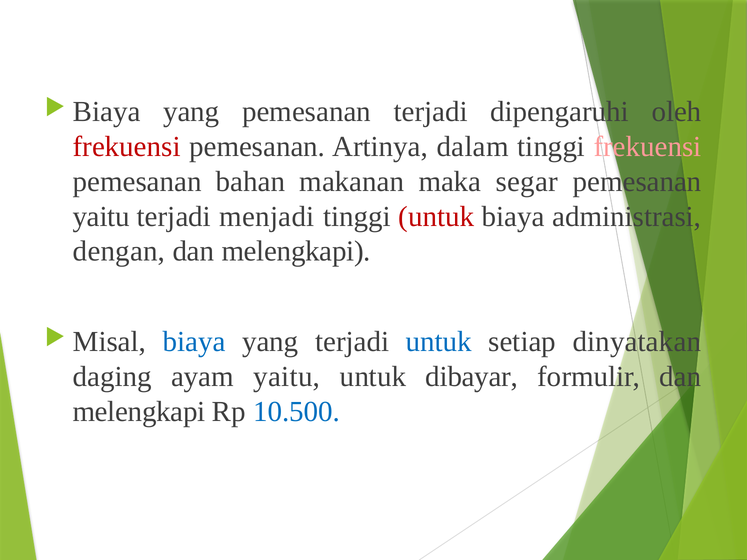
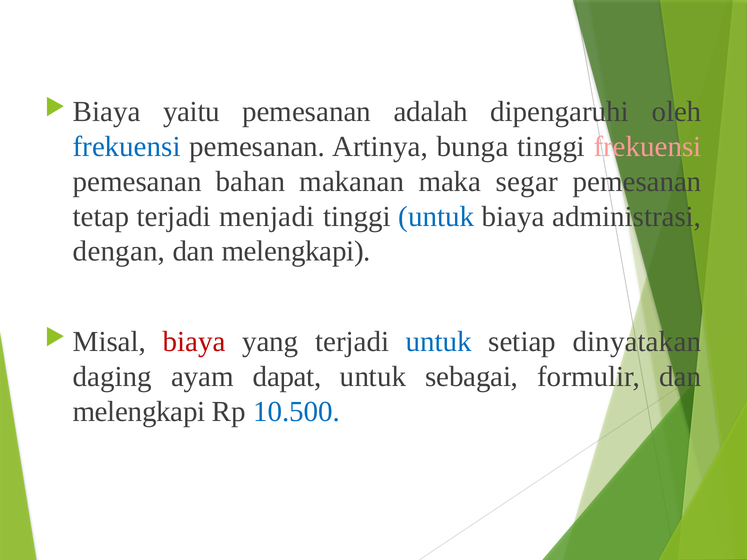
yang at (191, 112): yang -> yaitu
pemesanan terjadi: terjadi -> adalah
frekuensi at (127, 147) colour: red -> blue
dalam: dalam -> bunga
yaitu at (101, 217): yaitu -> tetap
untuk at (436, 217) colour: red -> blue
biaya at (194, 342) colour: blue -> red
ayam yaitu: yaitu -> dapat
dibayar: dibayar -> sebagai
